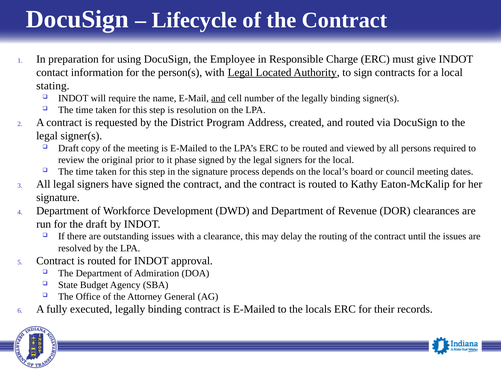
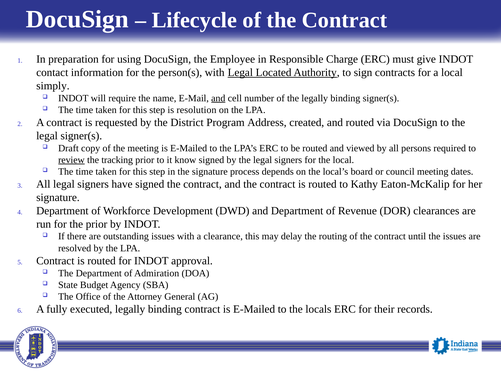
stating: stating -> simply
review underline: none -> present
original: original -> tracking
phase: phase -> know
the draft: draft -> prior
